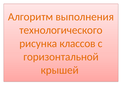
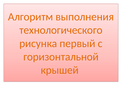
классов: классов -> первый
